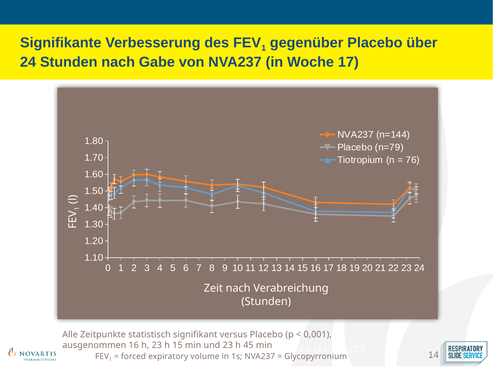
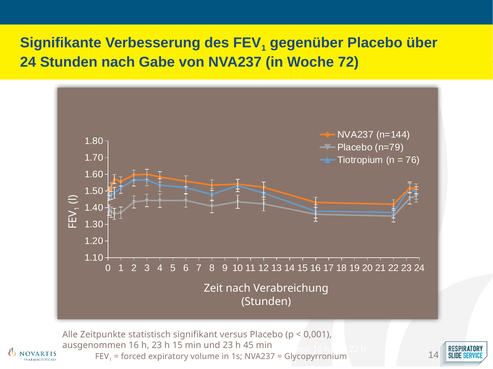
Woche 17: 17 -> 72
